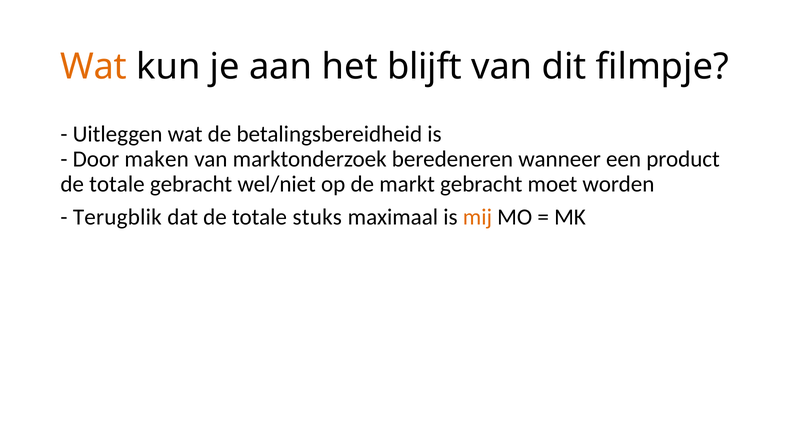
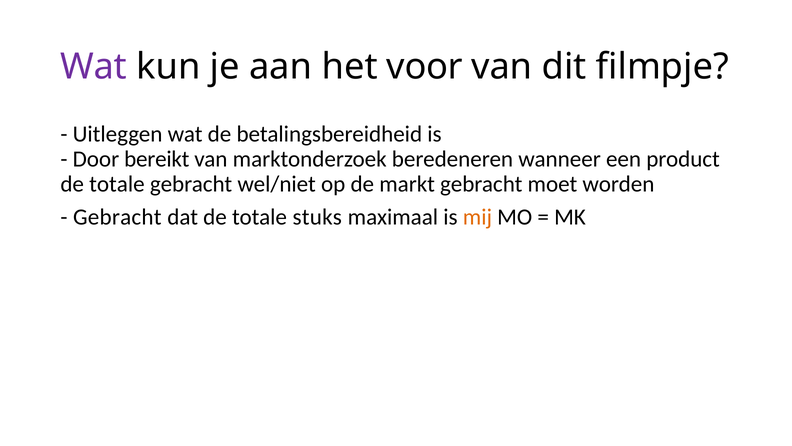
Wat at (94, 67) colour: orange -> purple
blijft: blijft -> voor
maken: maken -> bereikt
Terugblik at (117, 217): Terugblik -> Gebracht
